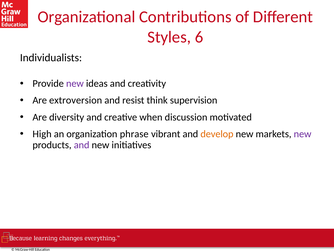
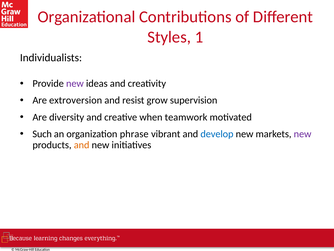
6: 6 -> 1
think: think -> grow
discussion: discussion -> teamwork
High: High -> Such
develop colour: orange -> blue
and at (82, 145) colour: purple -> orange
